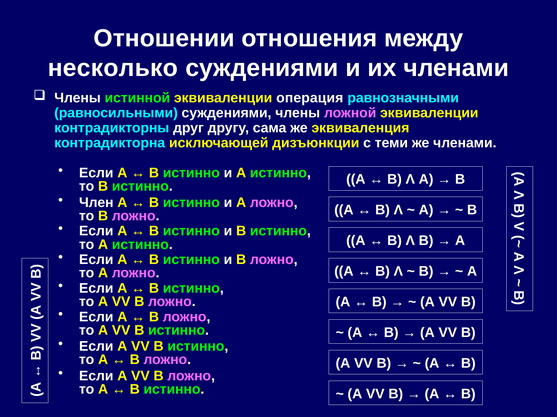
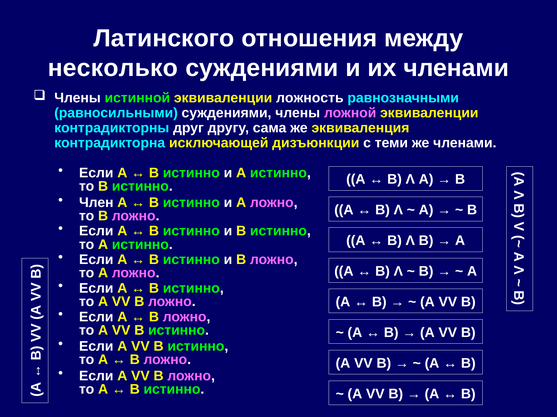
Отношении: Отношении -> Латинского
операция: операция -> ложность
